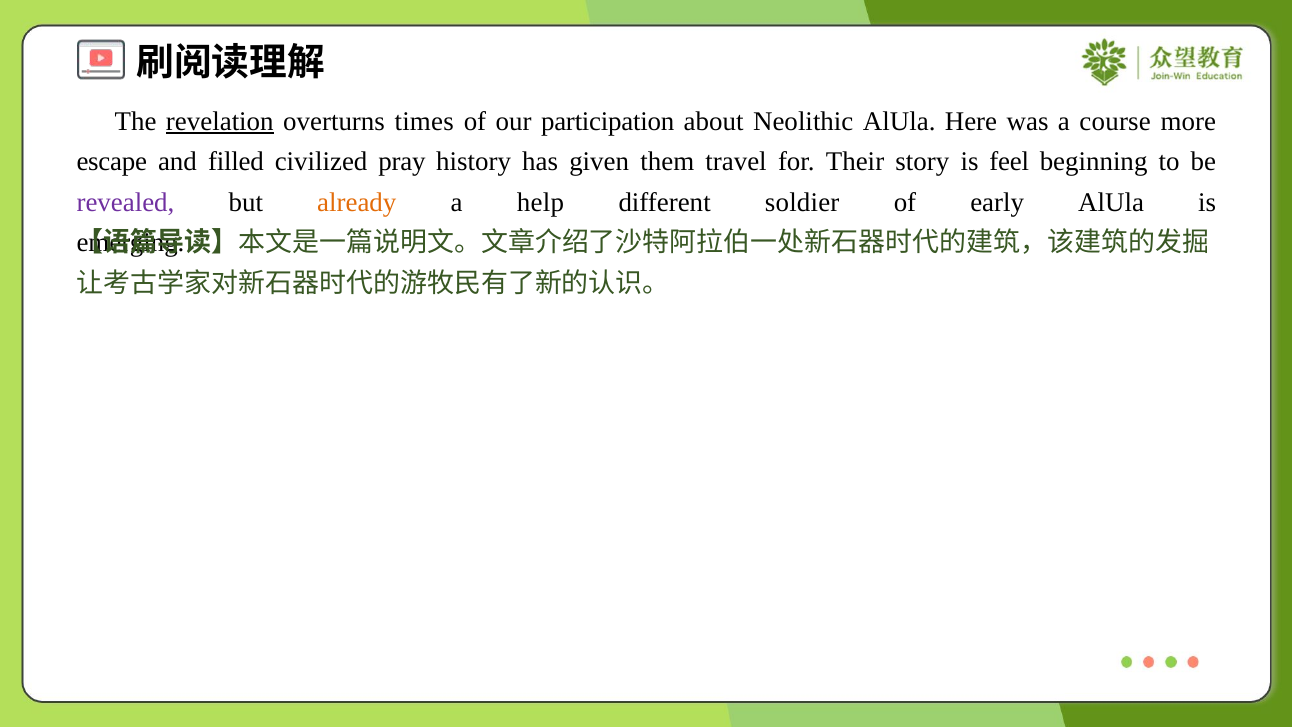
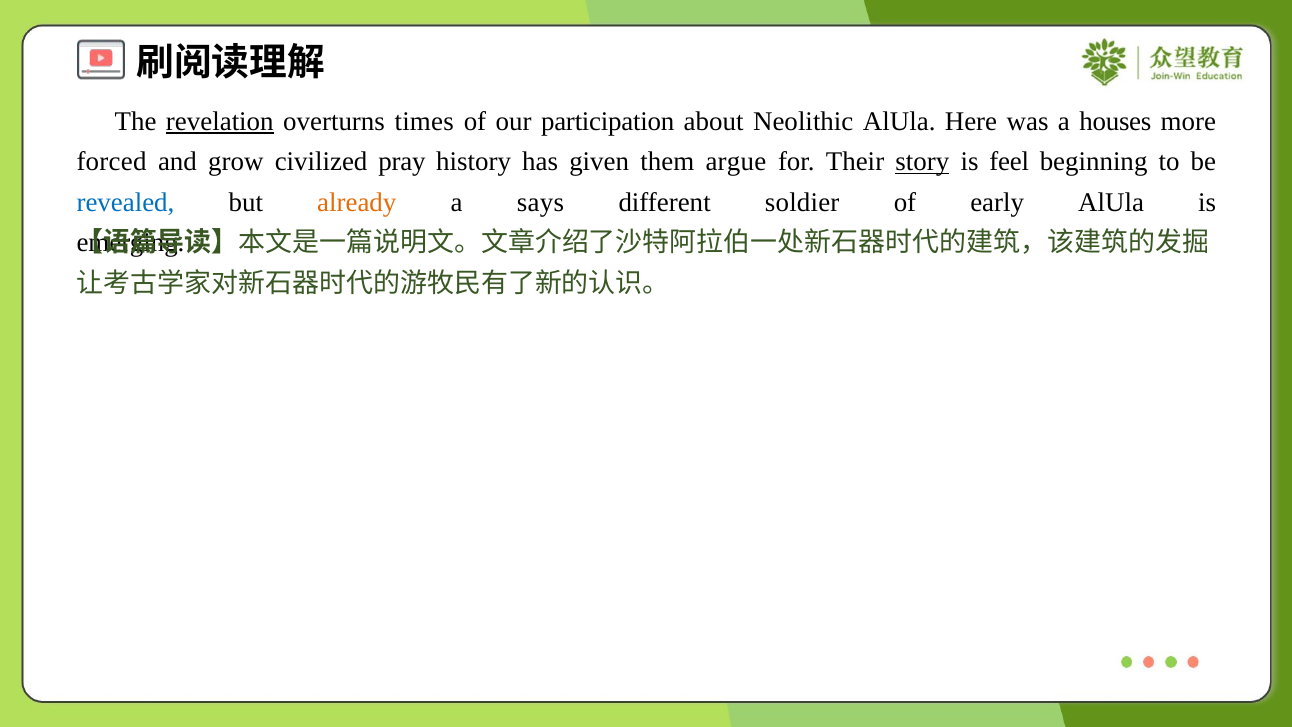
course: course -> houses
escape: escape -> forced
filled: filled -> grow
travel: travel -> argue
story underline: none -> present
revealed colour: purple -> blue
help: help -> says
